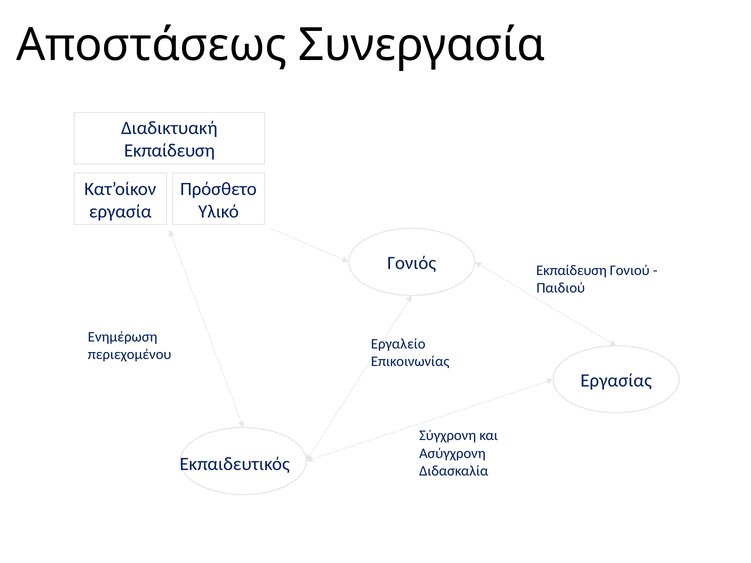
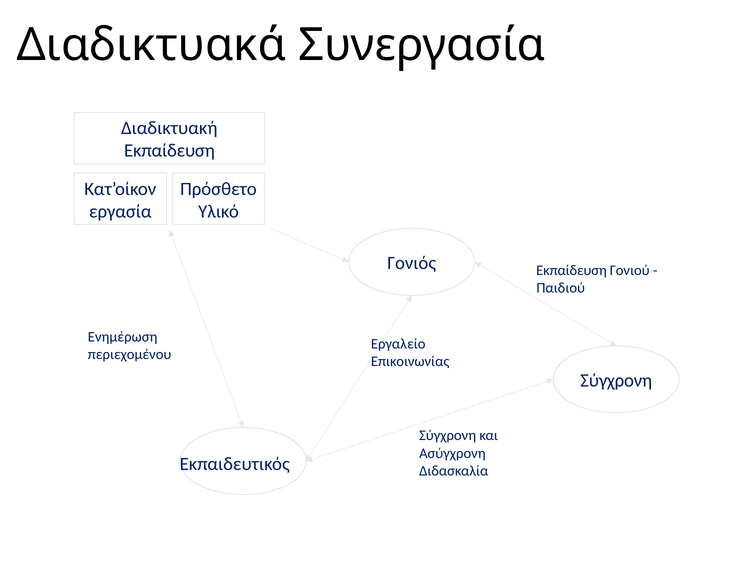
Αποστάσεως: Αποστάσεως -> Διαδικτυακά
Εργασίας at (616, 381): Εργασίας -> Σύγχρονη
